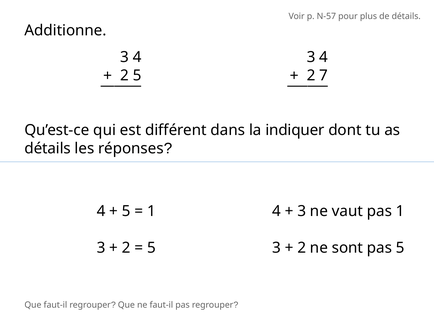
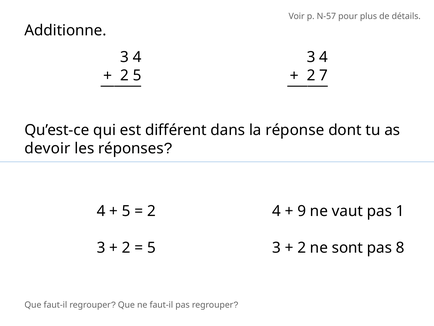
indiquer: indiquer -> réponse
détails at (48, 148): détails -> devoir
1 at (151, 211): 1 -> 2
3 at (302, 211): 3 -> 9
pas 5: 5 -> 8
